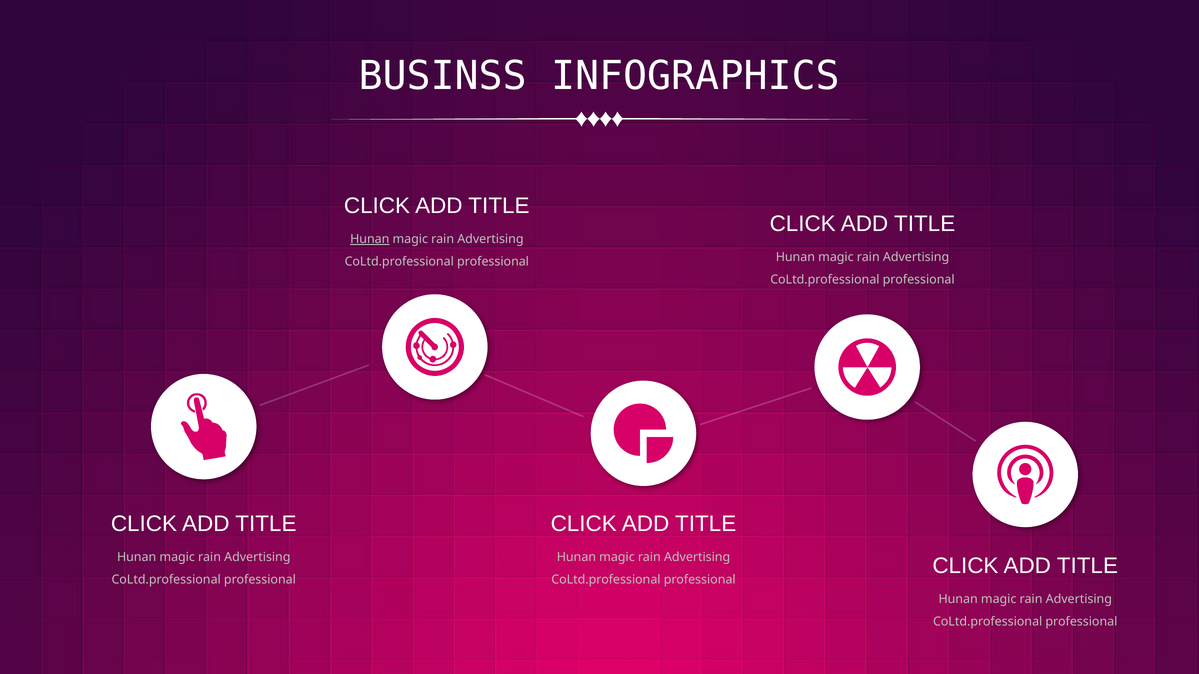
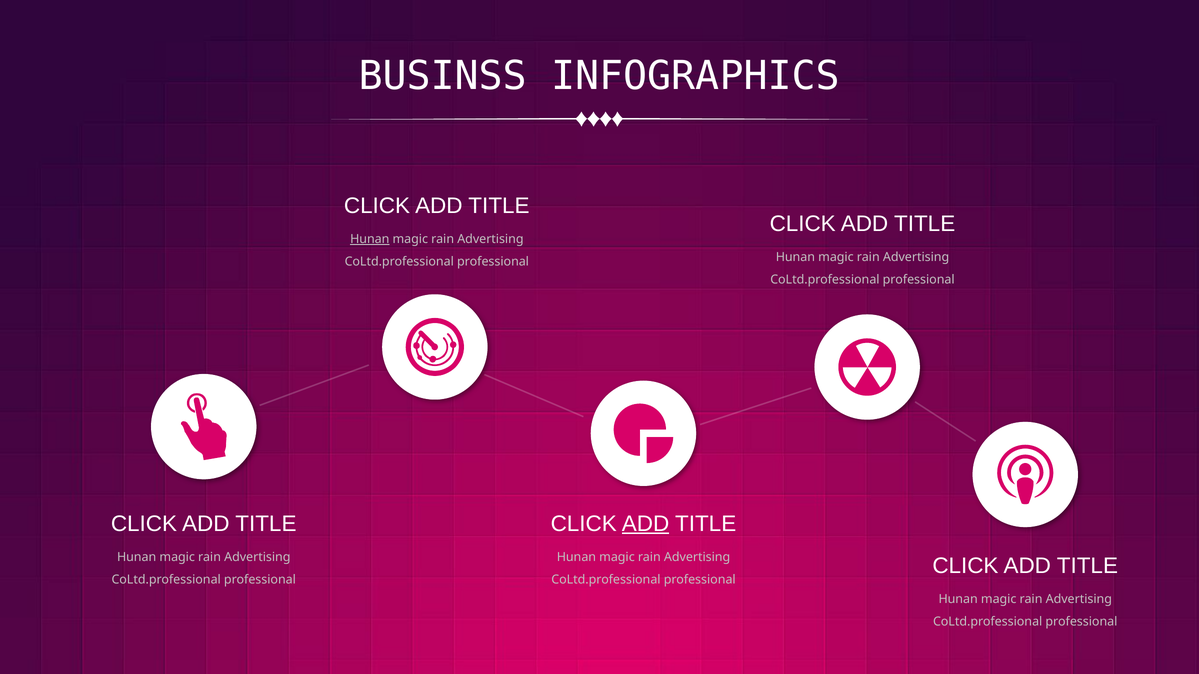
ADD at (646, 524) underline: none -> present
